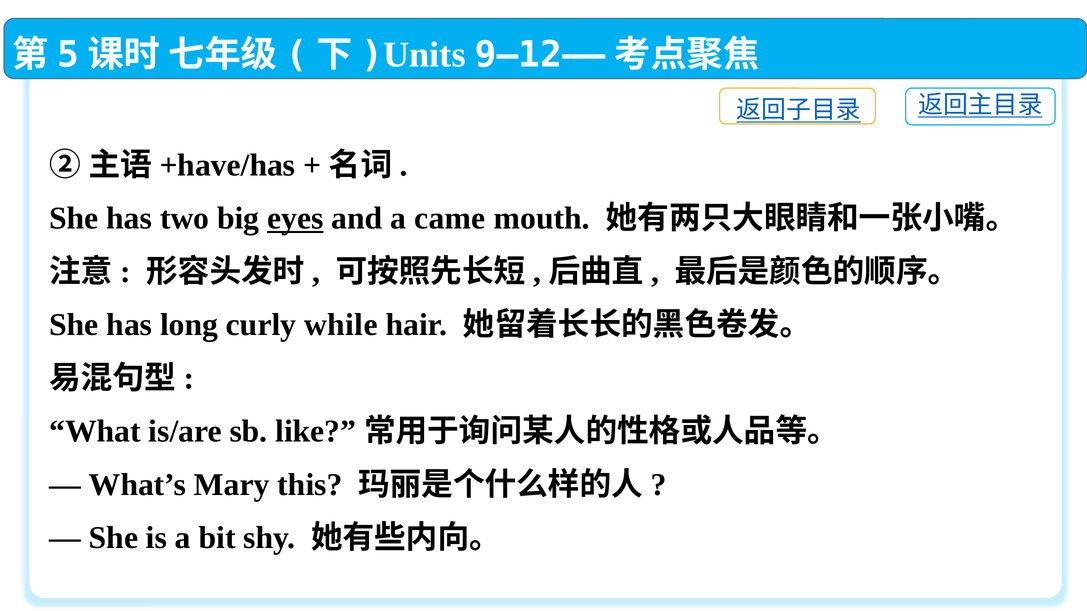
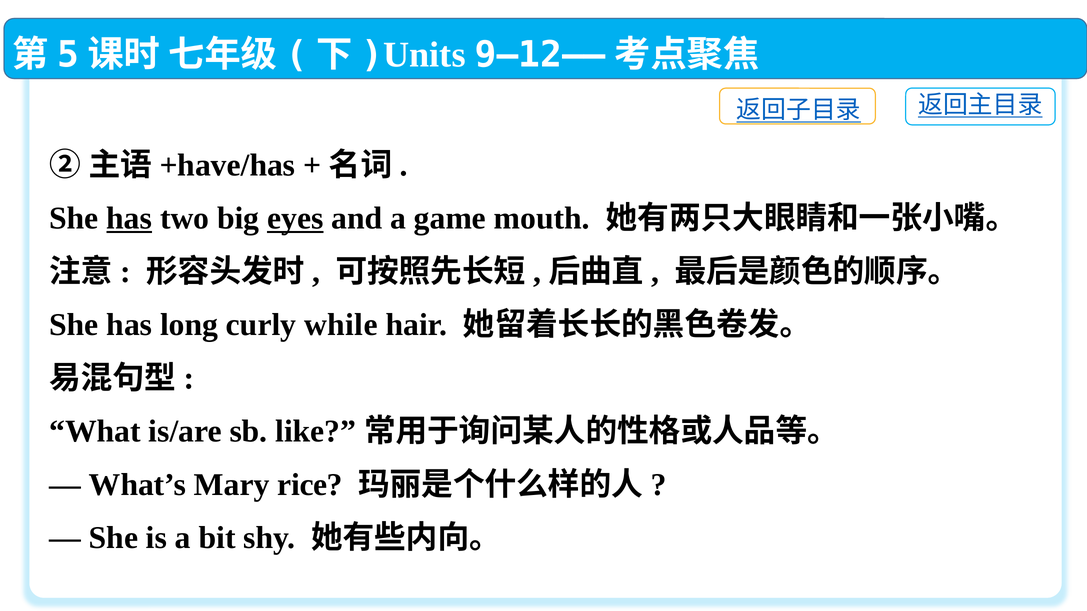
has at (129, 219) underline: none -> present
came: came -> game
this: this -> rice
